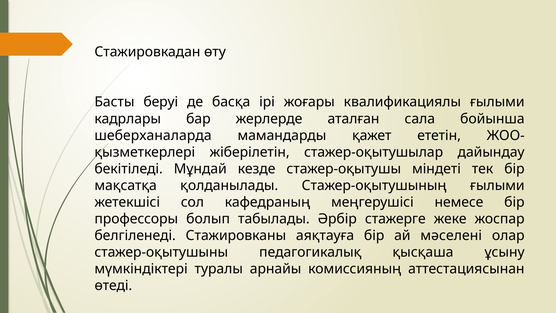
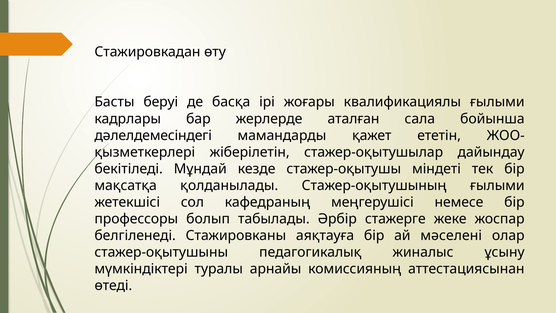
шеберханаларда: шеберханаларда -> дәлелдемесіндегі
қысқаша: қысқаша -> жиналыс
